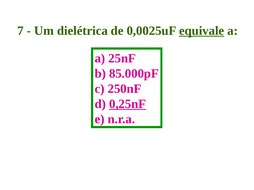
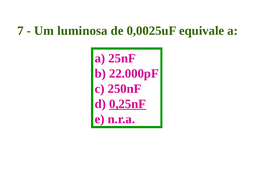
dielétrica: dielétrica -> luminosa
equivale underline: present -> none
85.000pF: 85.000pF -> 22.000pF
